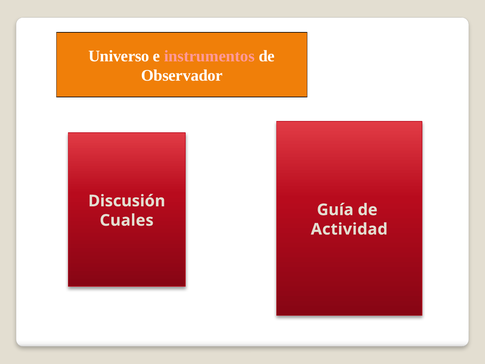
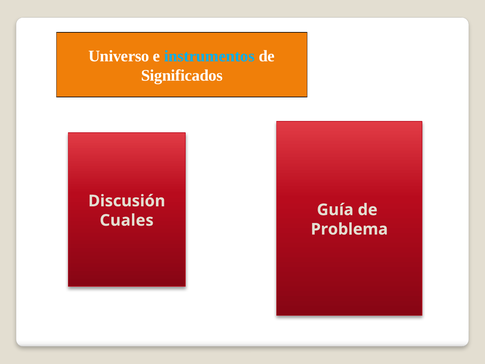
instrumentos colour: pink -> light blue
Observador: Observador -> Significados
Actividad: Actividad -> Problema
